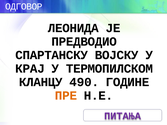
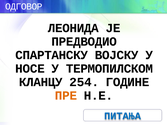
КРАЈ: КРАЈ -> НОСЕ
490: 490 -> 254
ПИТАЊА colour: purple -> blue
